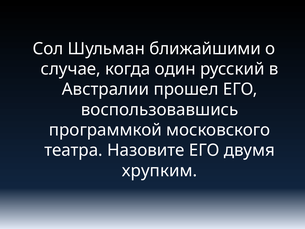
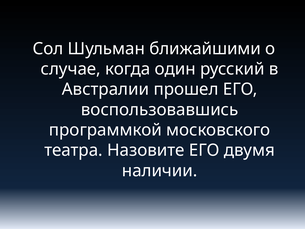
хрупким: хрупким -> наличии
